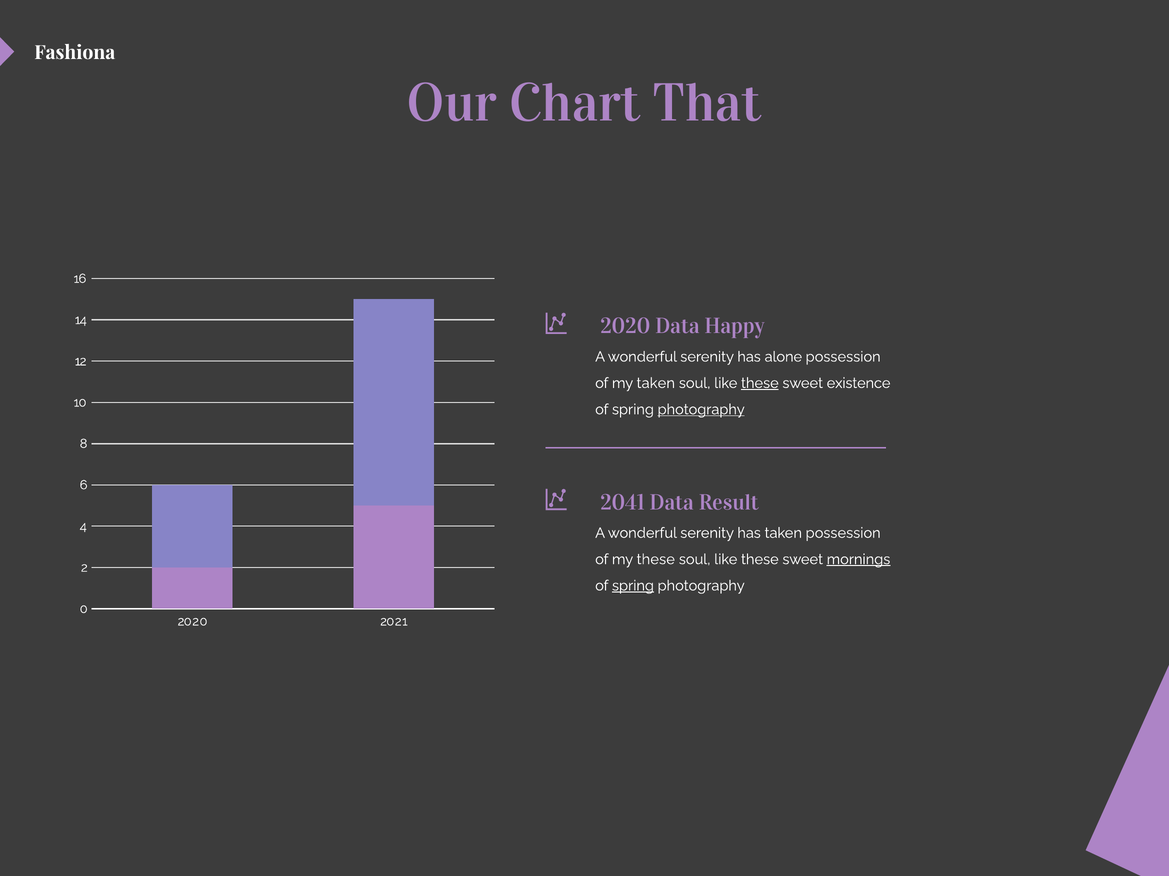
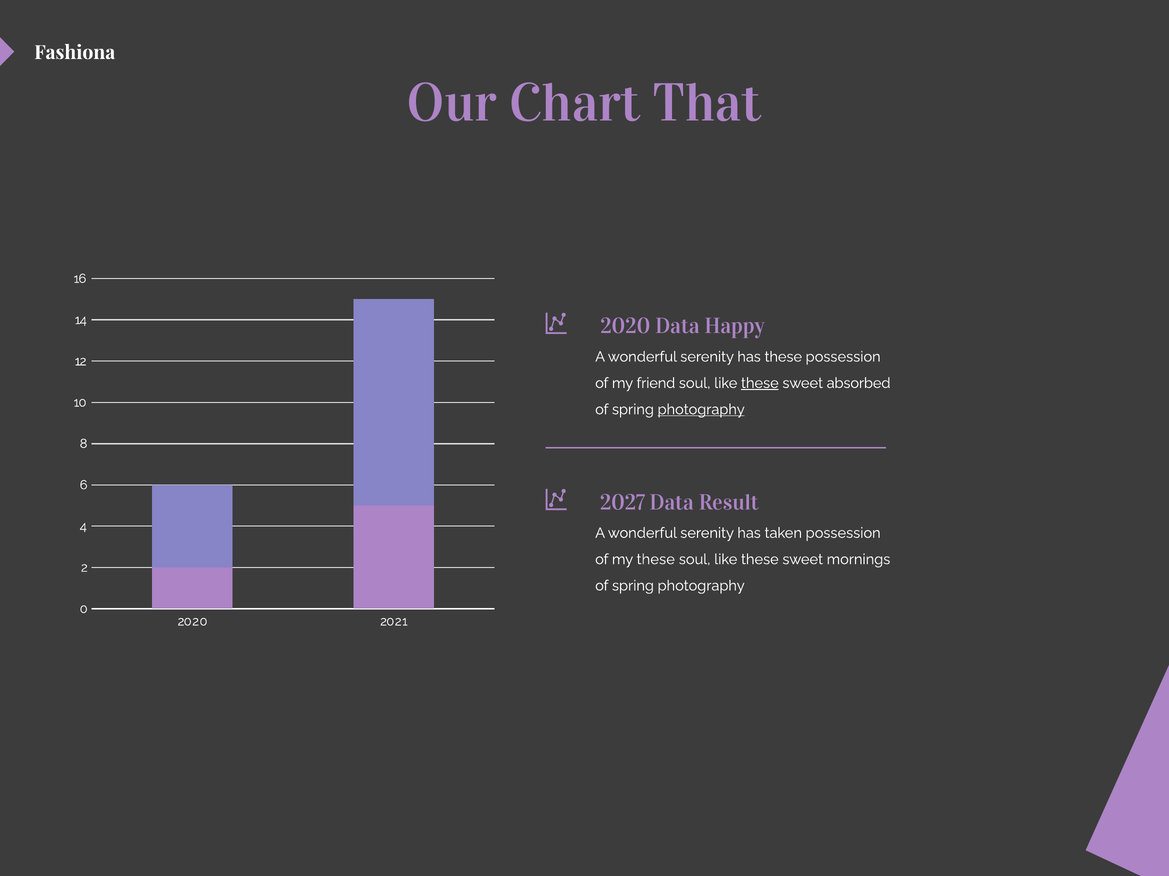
has alone: alone -> these
my taken: taken -> friend
existence: existence -> absorbed
2041: 2041 -> 2027
mornings underline: present -> none
spring at (633, 586) underline: present -> none
